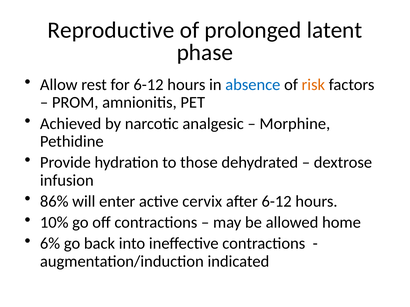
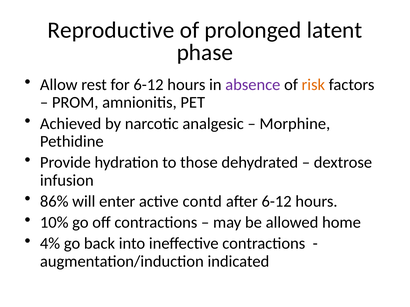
absence colour: blue -> purple
cervix: cervix -> contd
6%: 6% -> 4%
